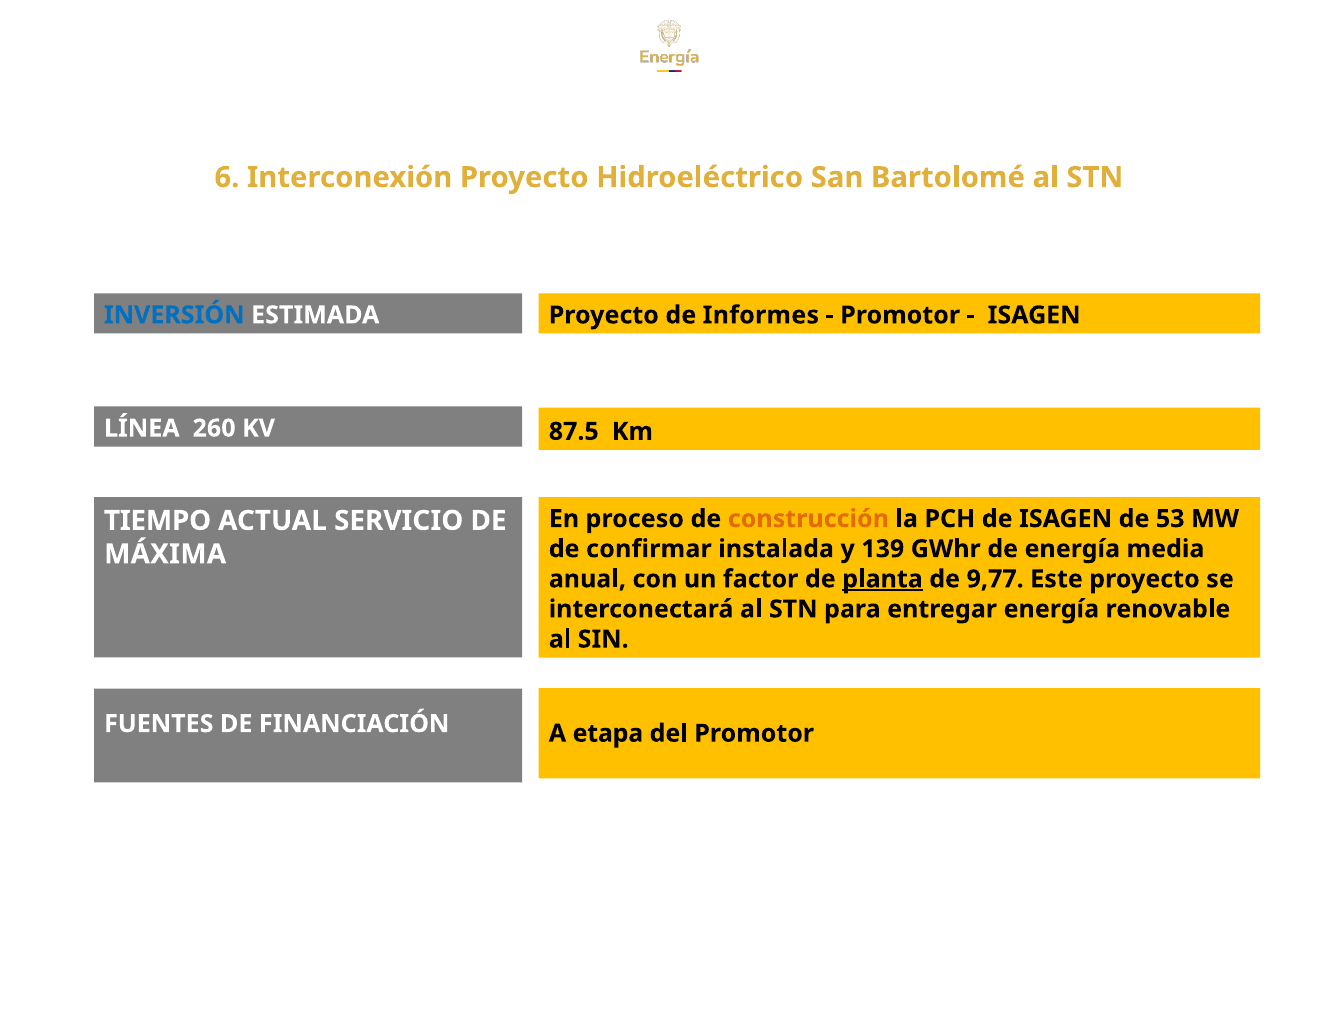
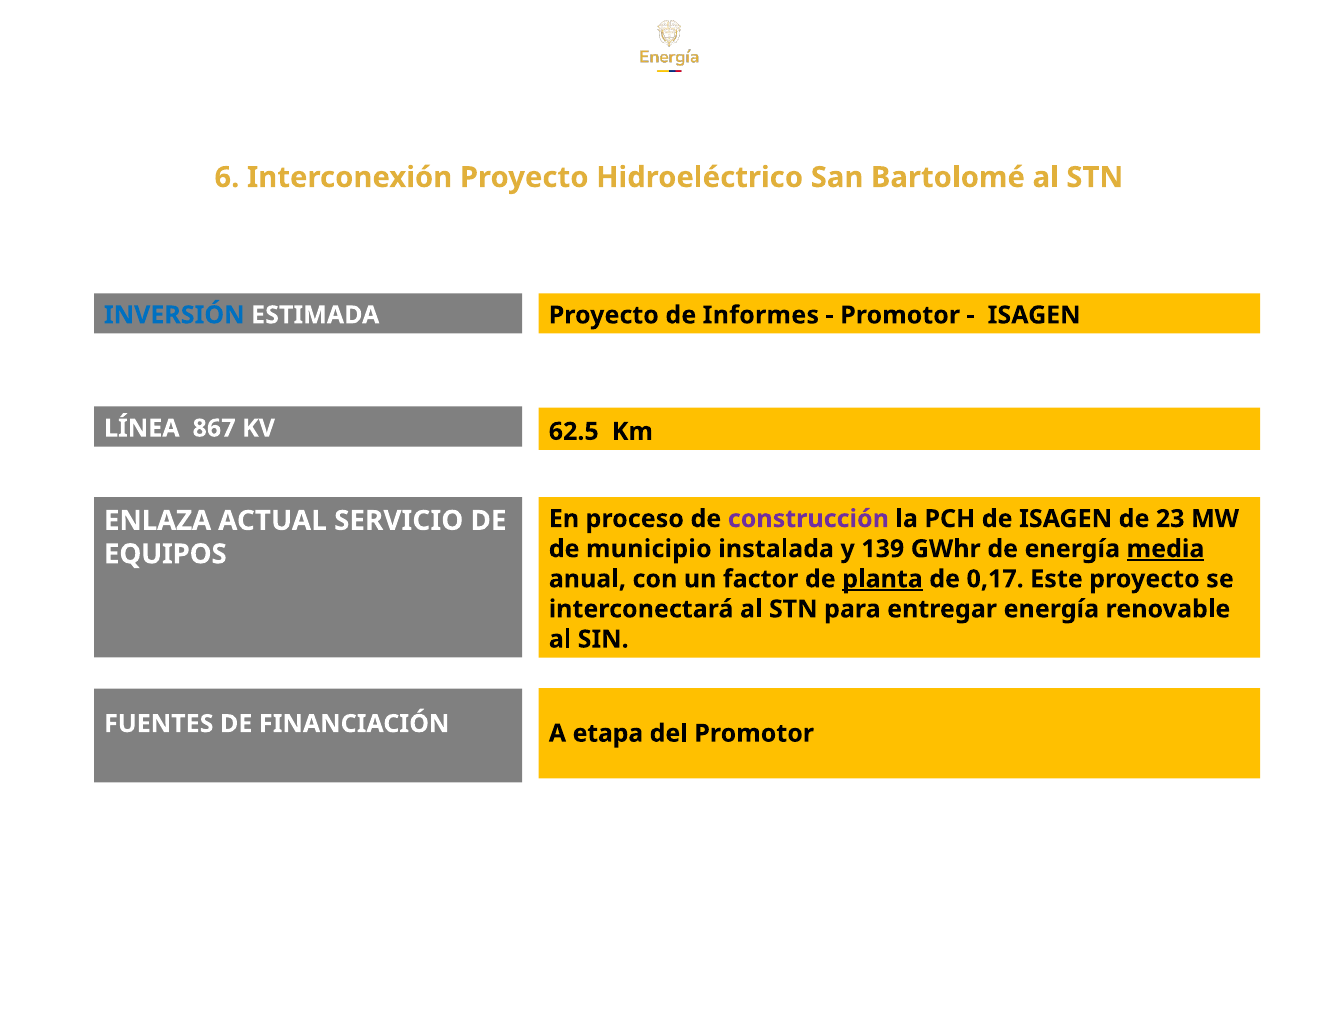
260: 260 -> 867
87.5: 87.5 -> 62.5
construcción colour: orange -> purple
53: 53 -> 23
TIEMPO: TIEMPO -> ENLAZA
confirmar: confirmar -> municipio
media underline: none -> present
MÁXIMA: MÁXIMA -> EQUIPOS
9,77: 9,77 -> 0,17
